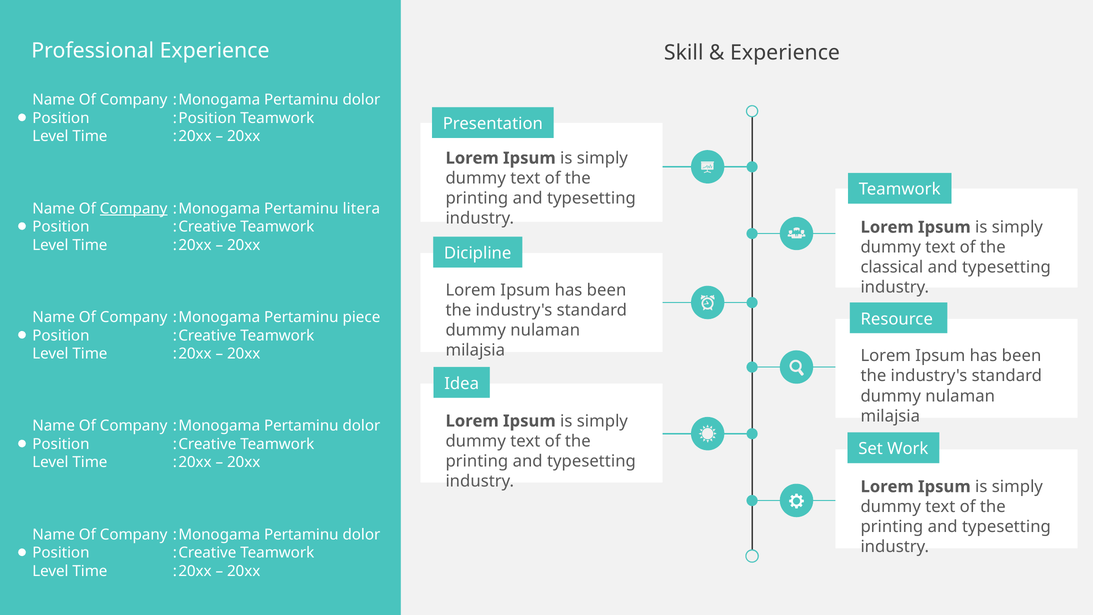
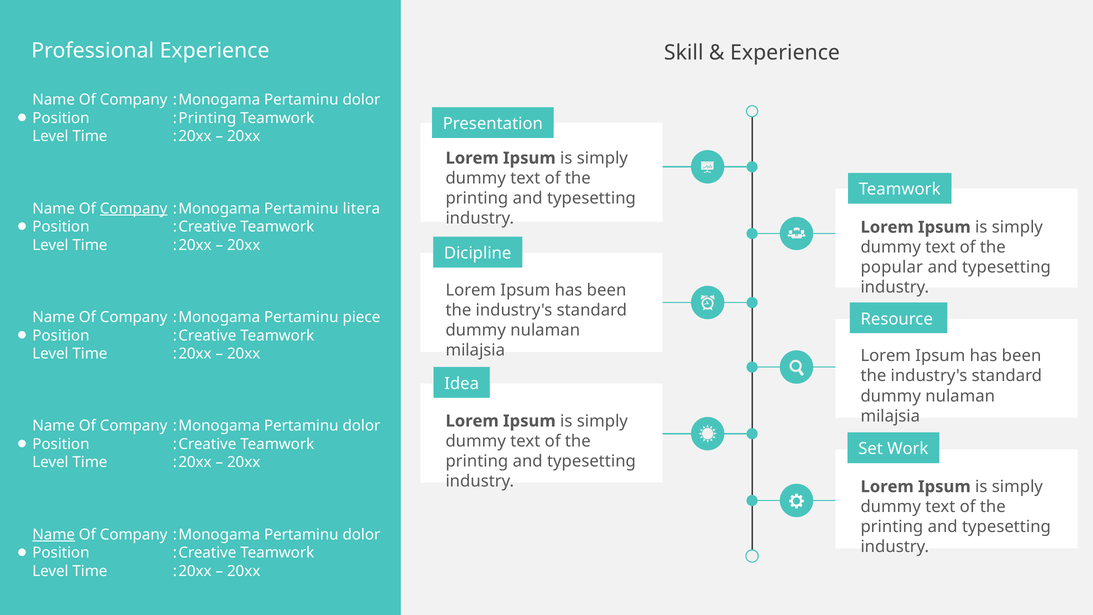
Position at (207, 118): Position -> Printing
classical: classical -> popular
Name at (54, 535) underline: none -> present
